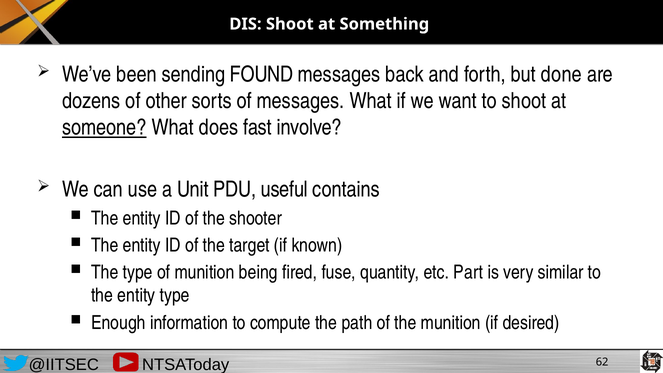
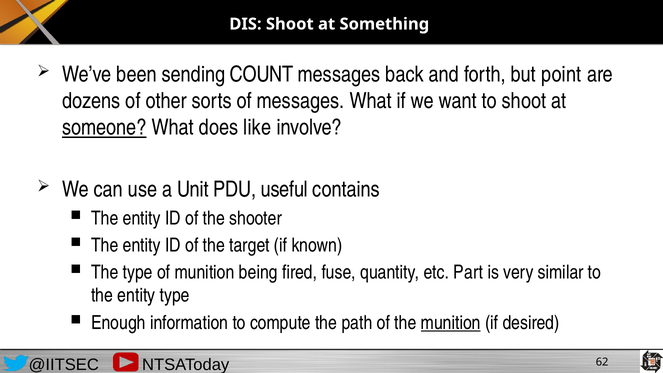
FOUND: FOUND -> COUNT
done: done -> point
fast: fast -> like
munition at (451, 323) underline: none -> present
